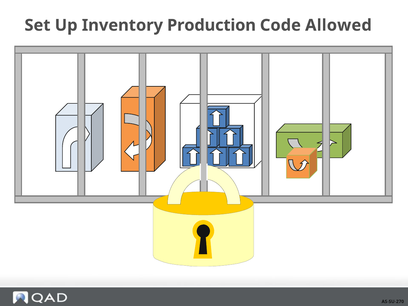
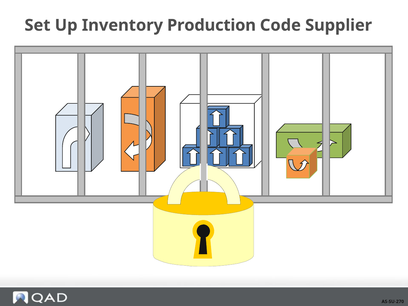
Allowed: Allowed -> Supplier
